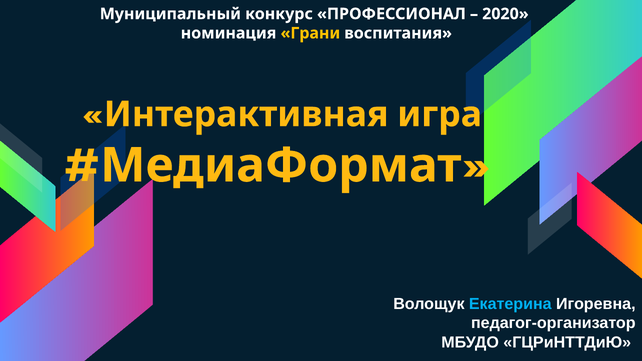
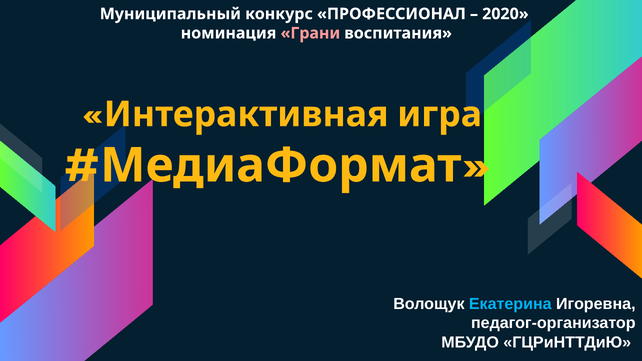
Грани colour: yellow -> pink
